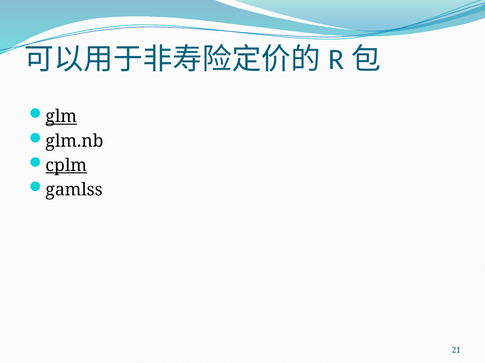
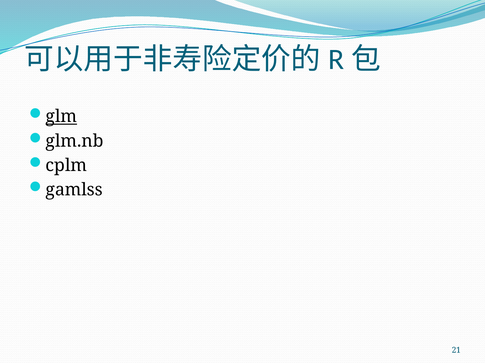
cplm underline: present -> none
